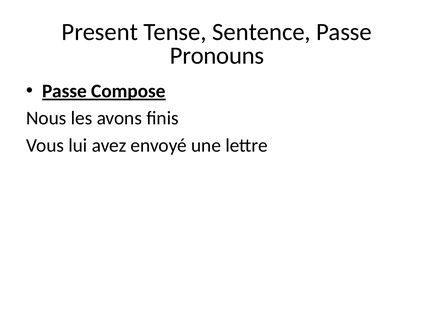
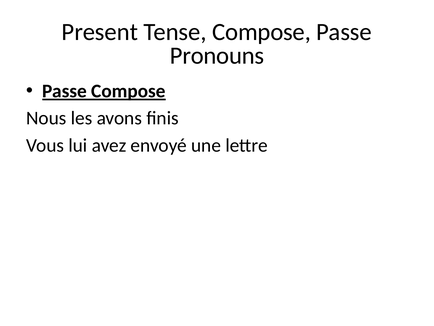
Tense Sentence: Sentence -> Compose
